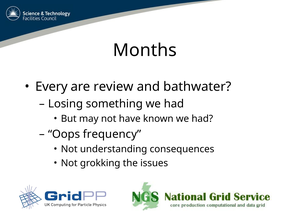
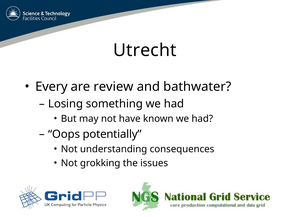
Months: Months -> Utrecht
frequency: frequency -> potentially
